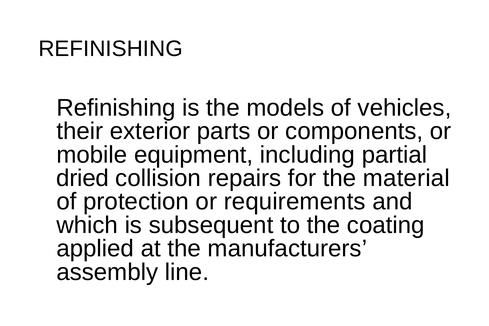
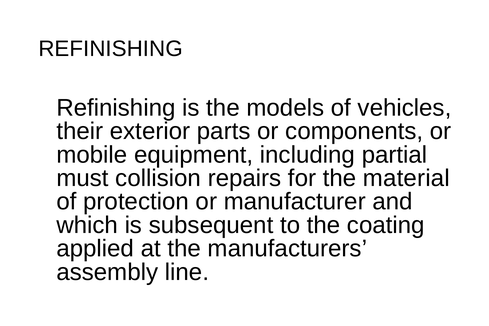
dried: dried -> must
requirements: requirements -> manufacturer
